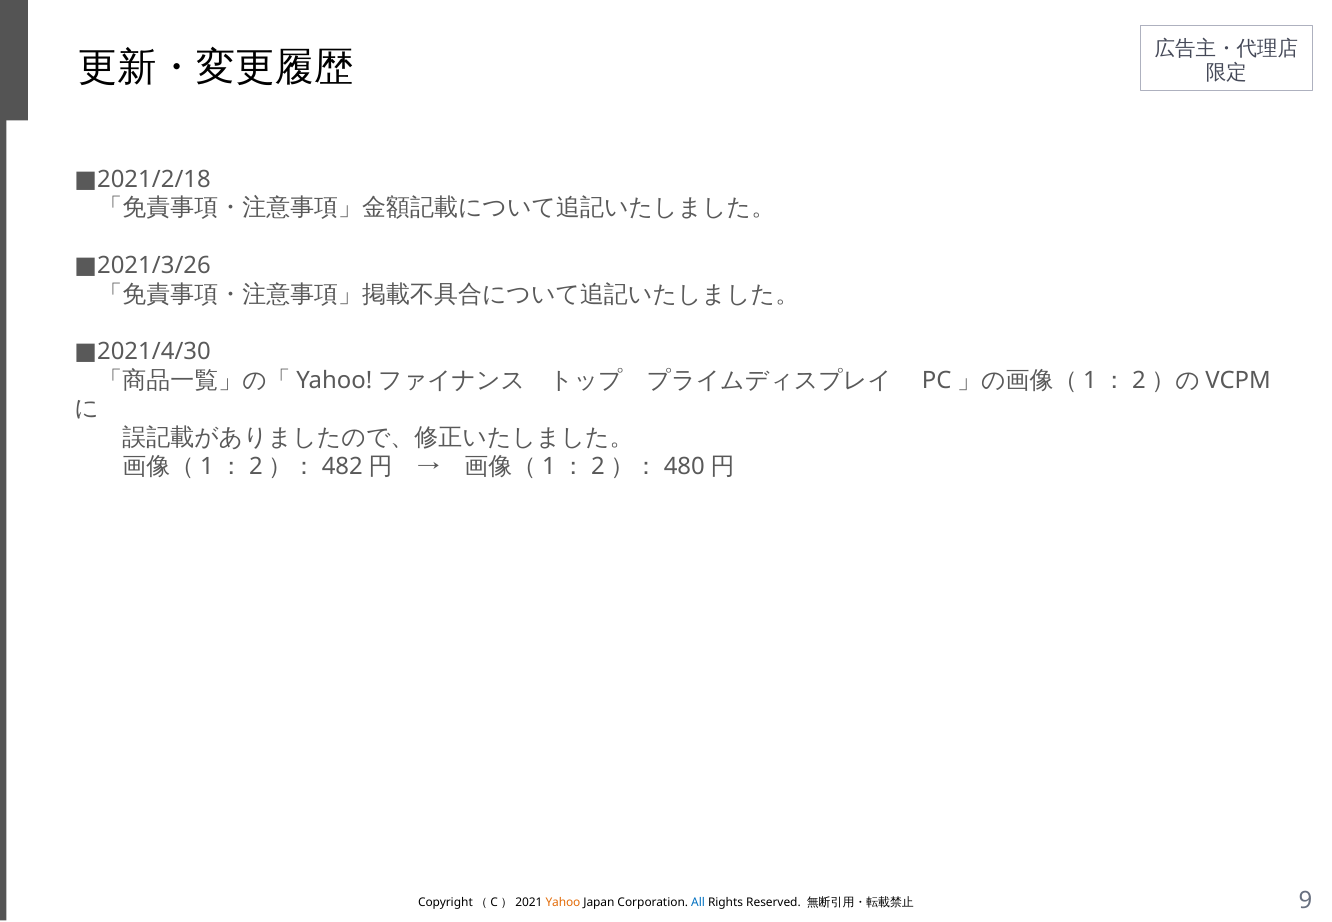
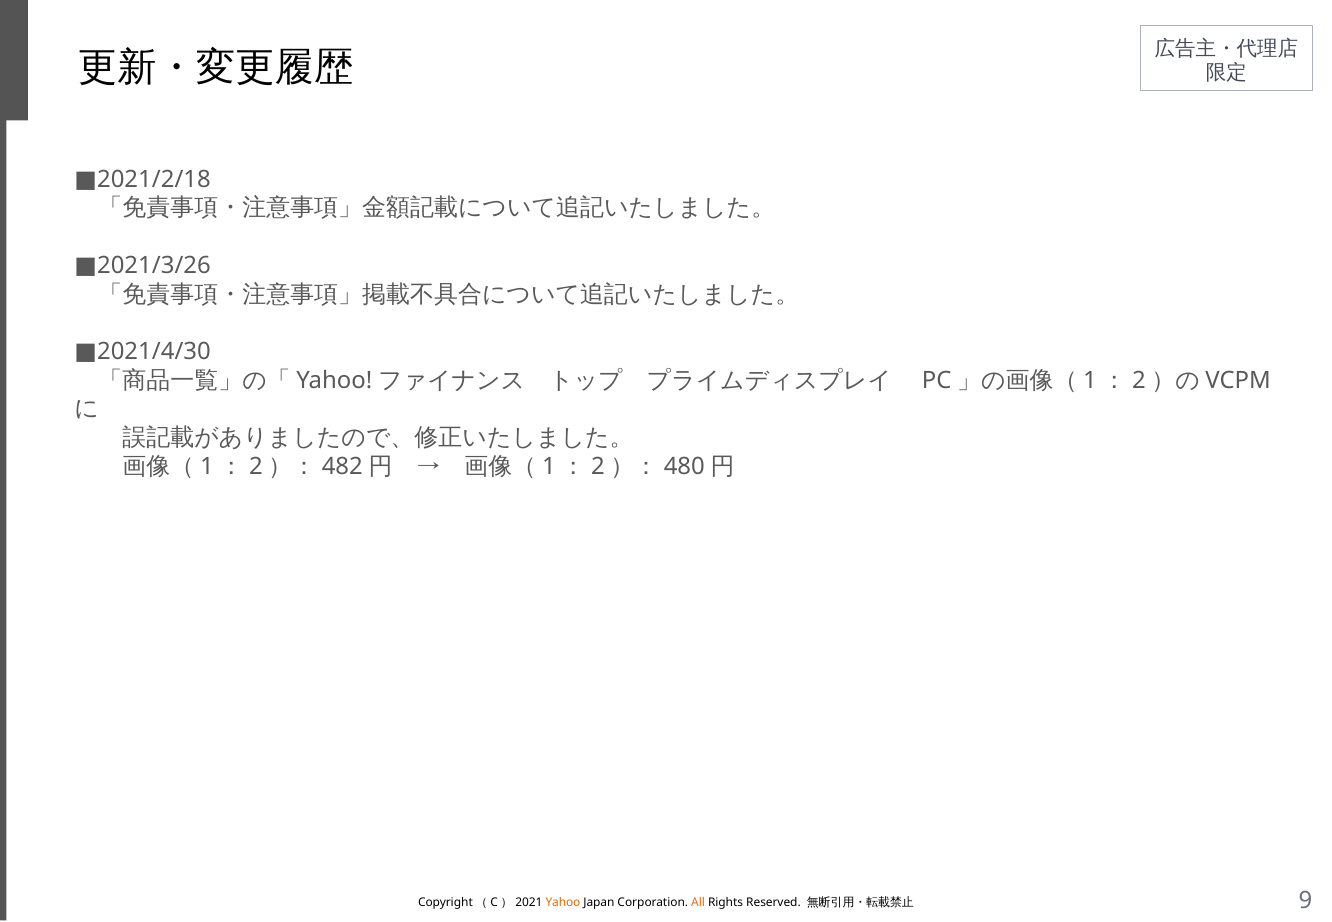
All colour: blue -> orange
